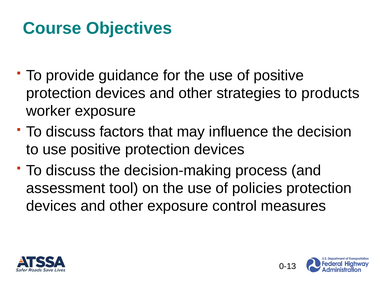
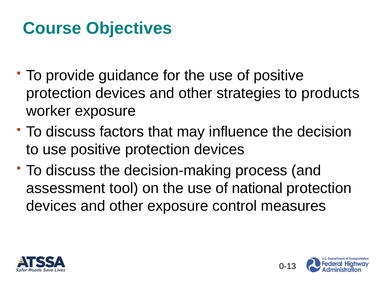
policies: policies -> national
